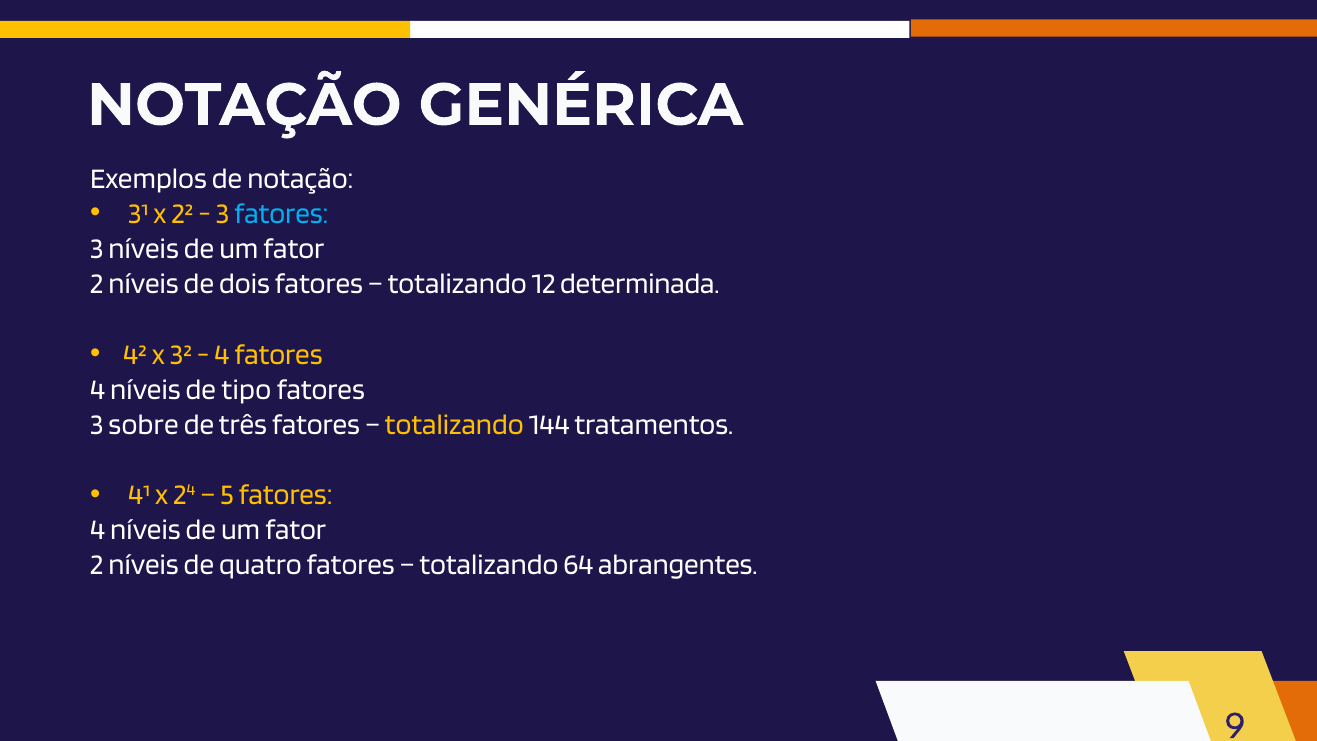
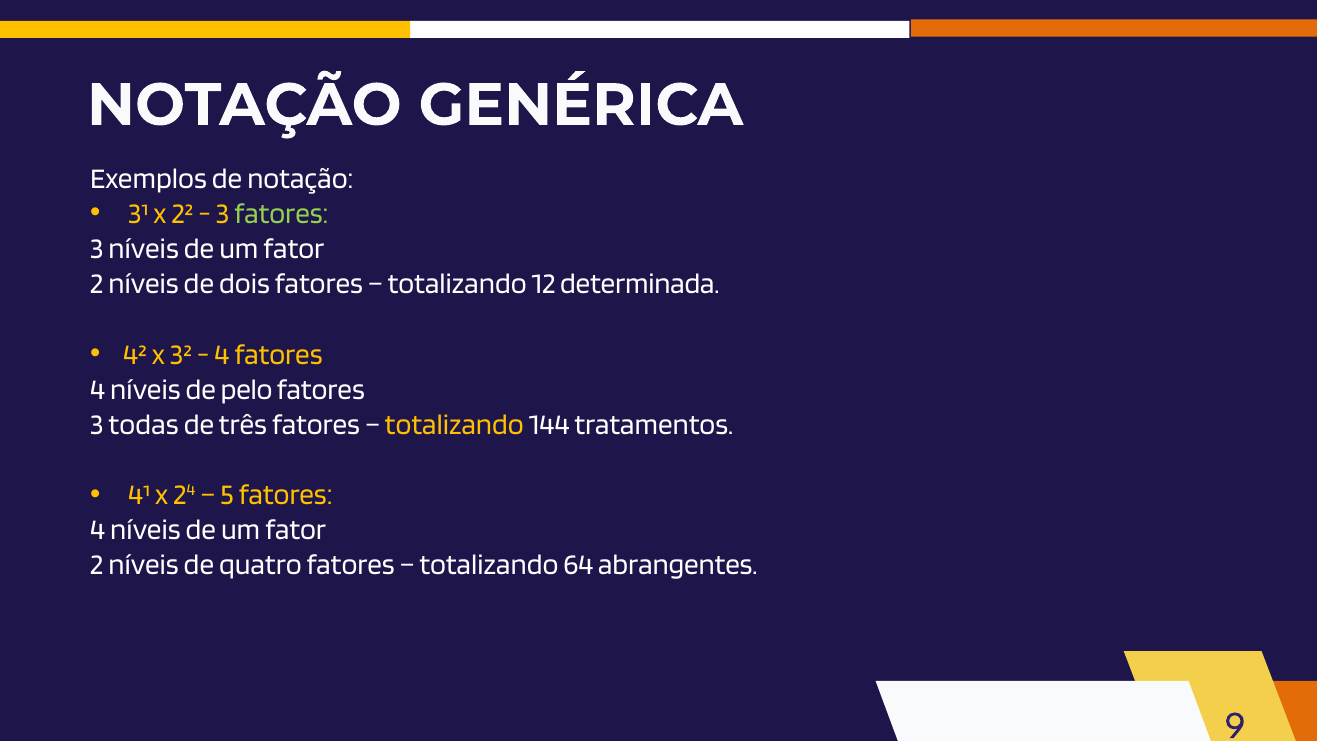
fatores at (281, 214) colour: light blue -> light green
tipo: tipo -> pelo
sobre: sobre -> todas
